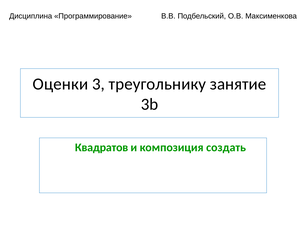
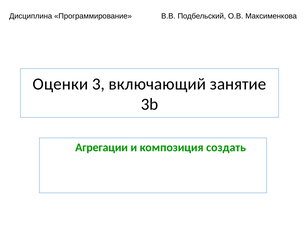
треугольнику: треугольнику -> включающий
Квадратов: Квадратов -> Агрегации
